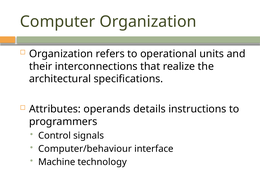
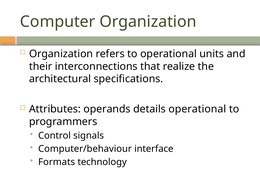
details instructions: instructions -> operational
Machine: Machine -> Formats
